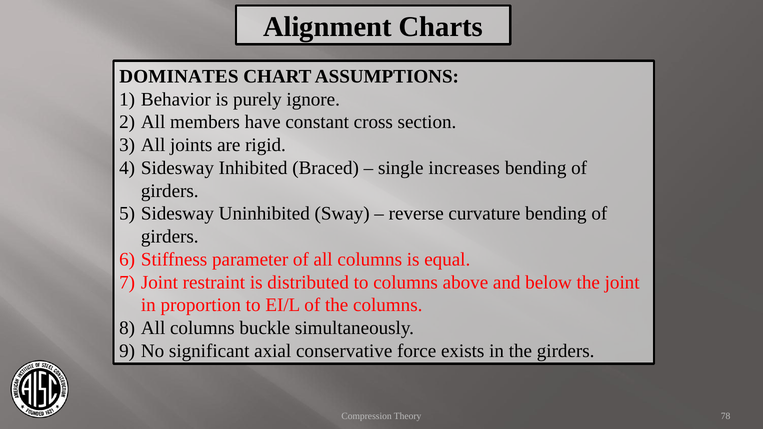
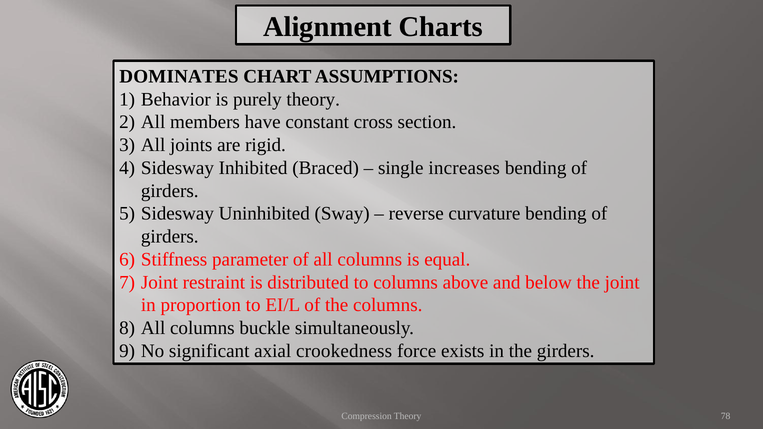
purely ignore: ignore -> theory
conservative: conservative -> crookedness
